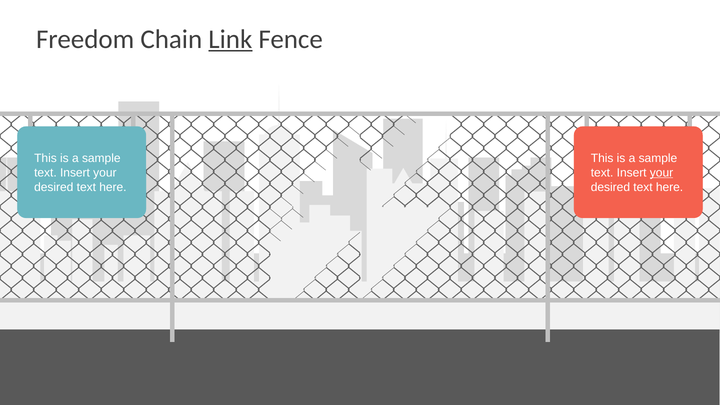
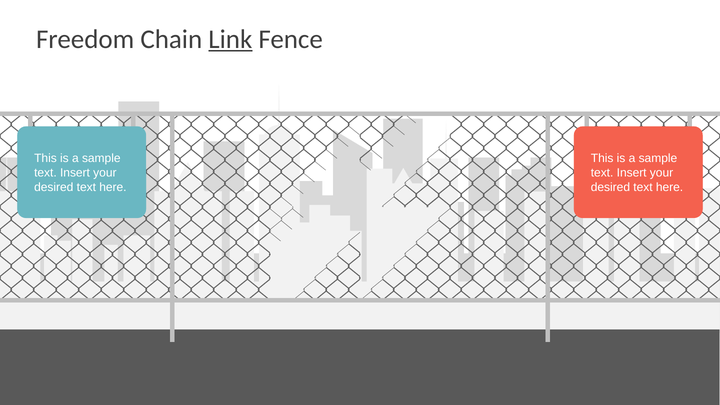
your at (662, 173) underline: present -> none
